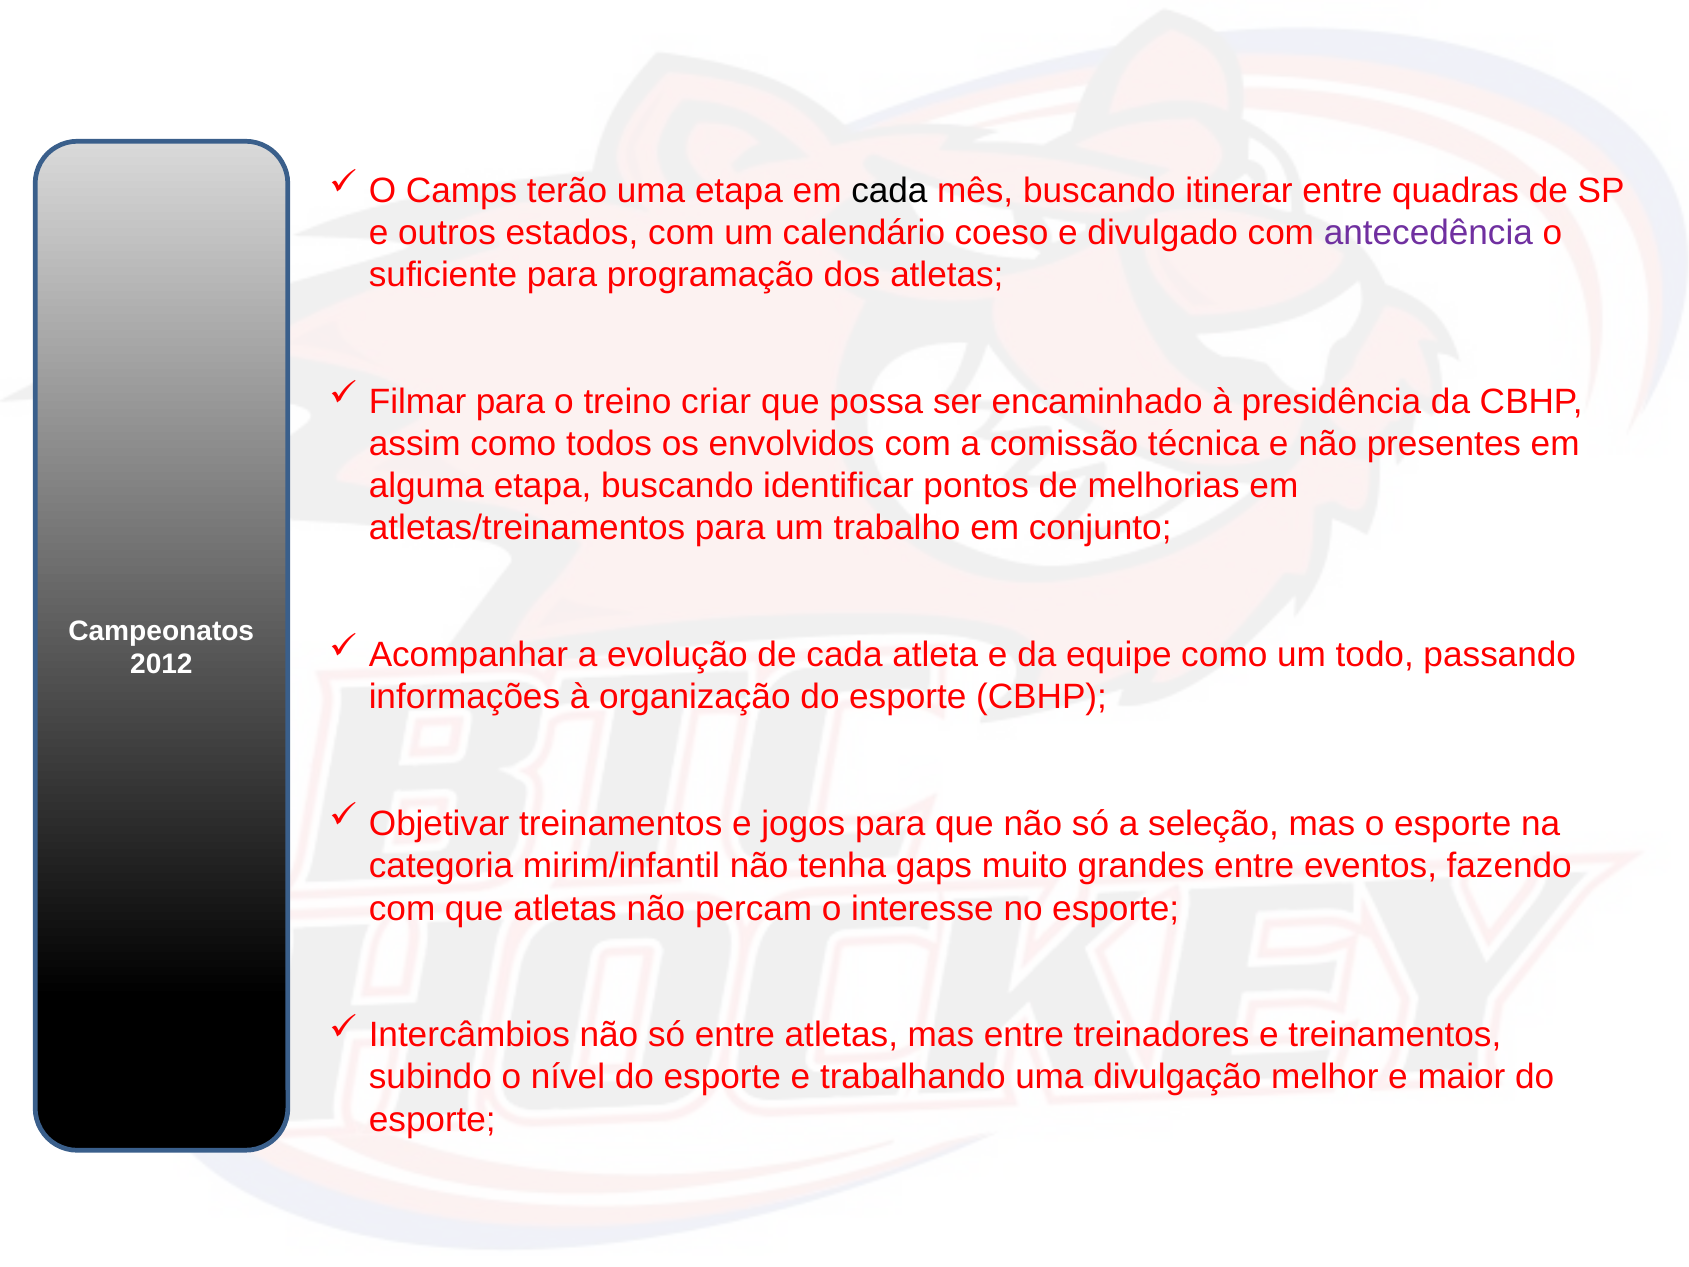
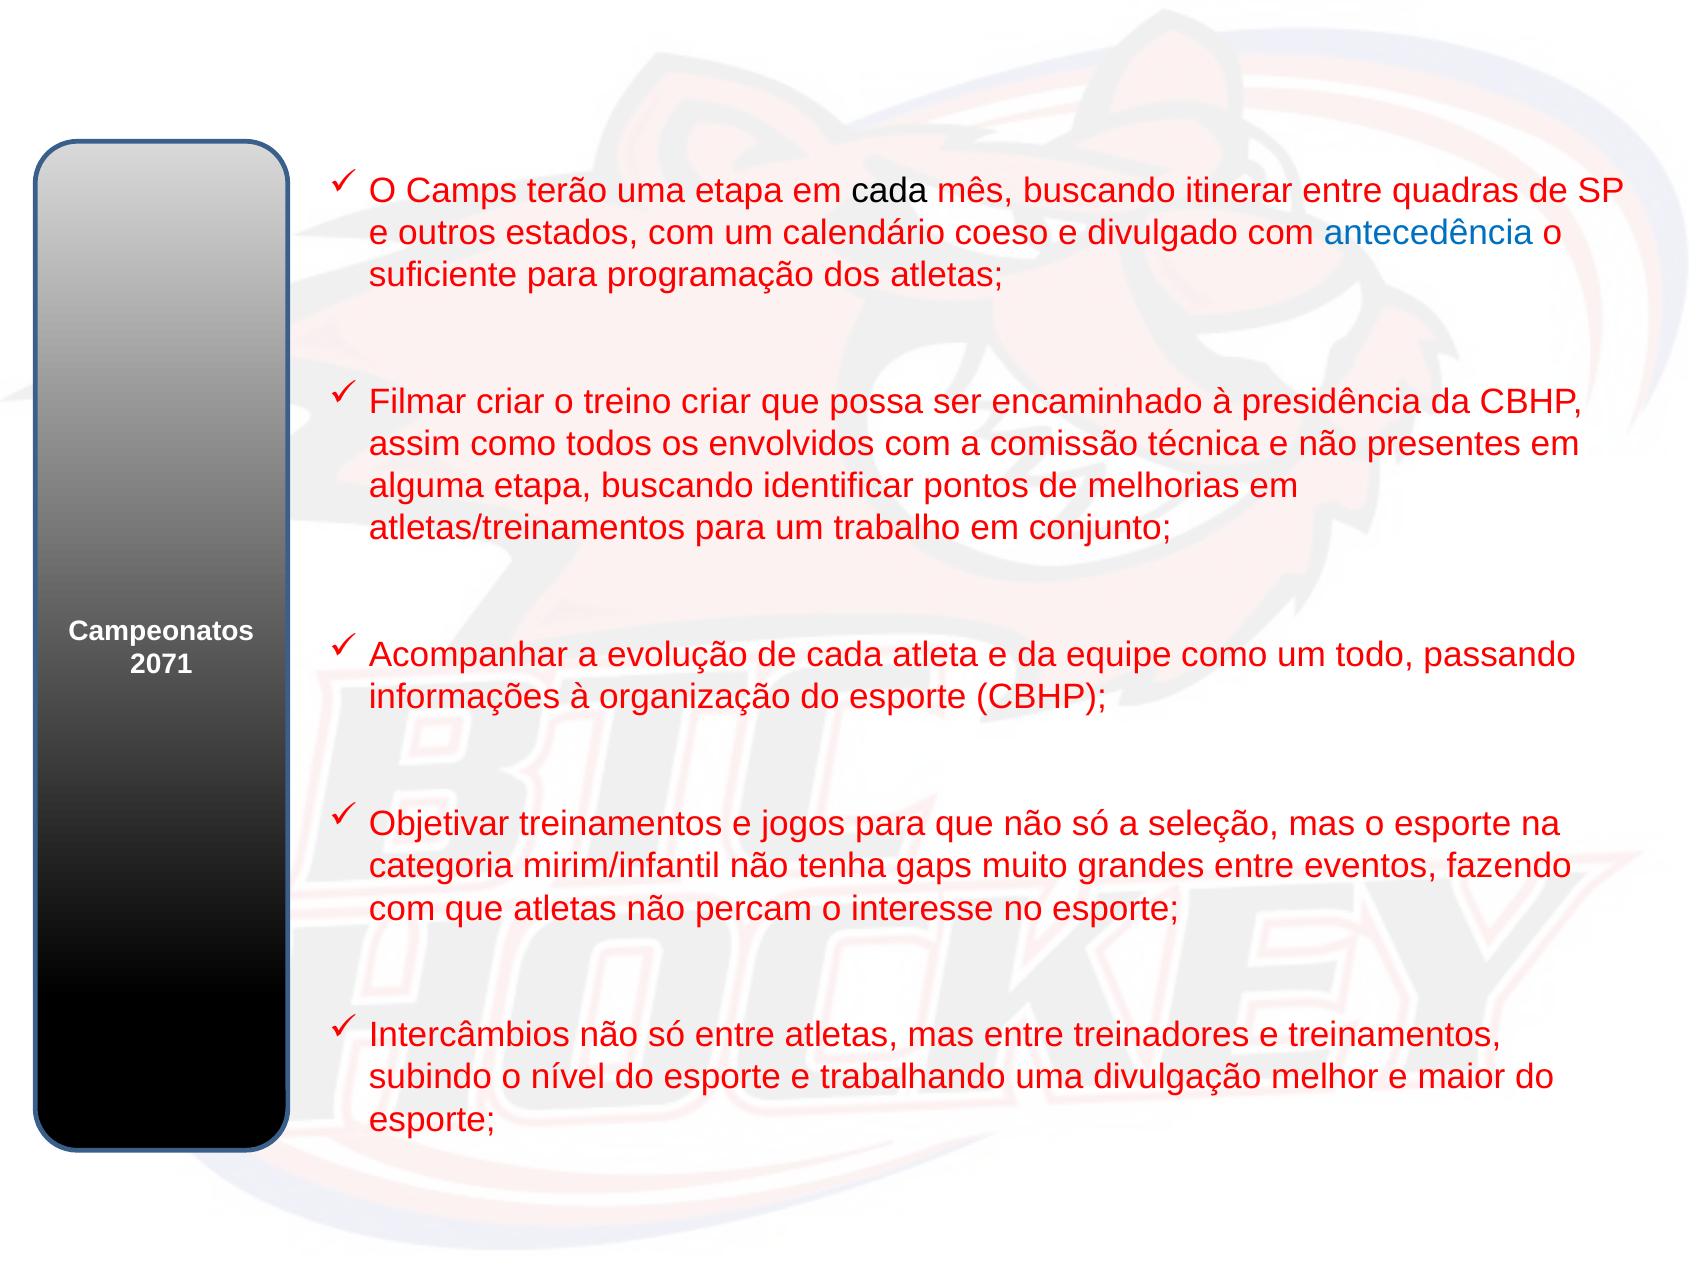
antecedência colour: purple -> blue
Filmar para: para -> criar
2012: 2012 -> 2071
